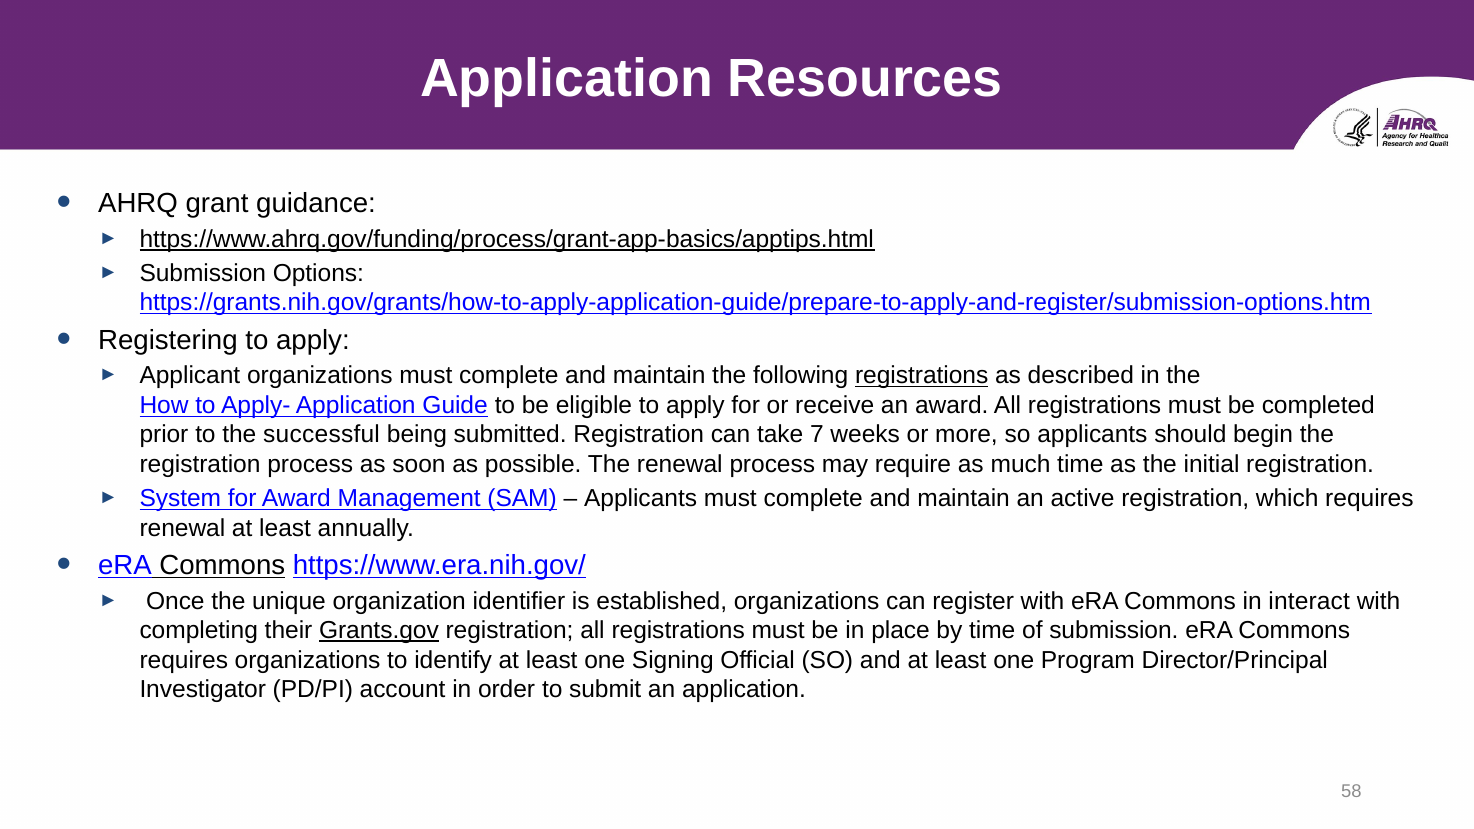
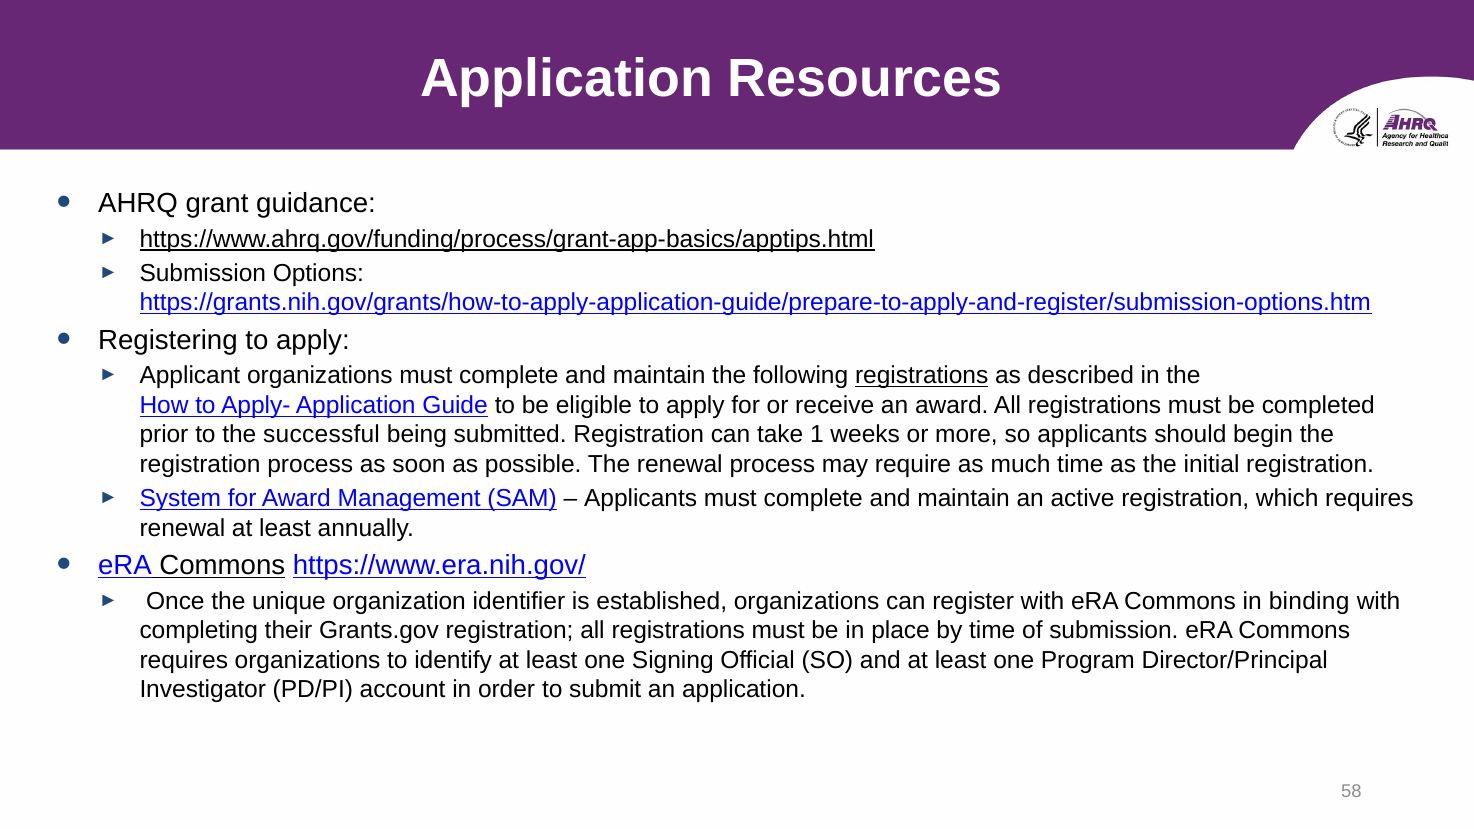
7: 7 -> 1
interact: interact -> binding
Grants.gov underline: present -> none
